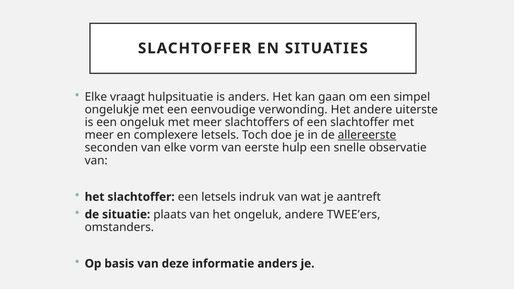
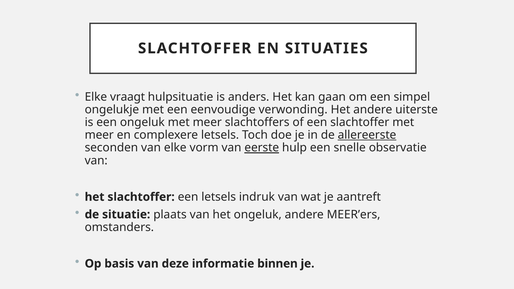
eerste underline: none -> present
TWEE’ers: TWEE’ers -> MEER’ers
informatie anders: anders -> binnen
